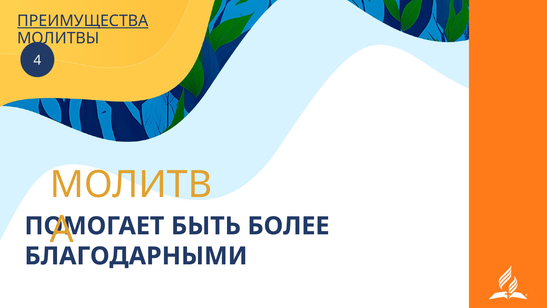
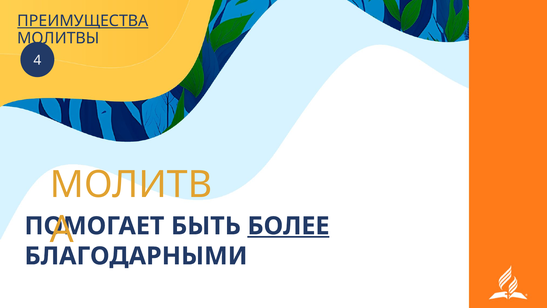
БОЛЕЕ underline: none -> present
